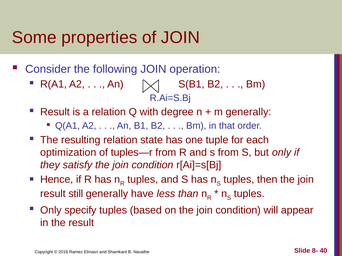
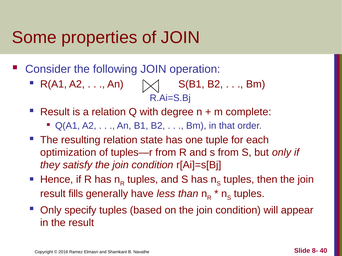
m generally: generally -> complete
still: still -> fills
